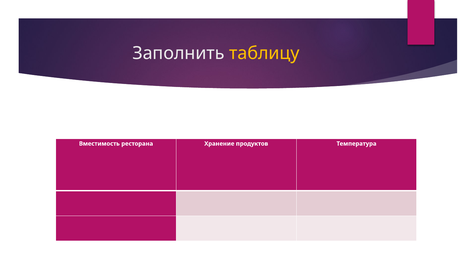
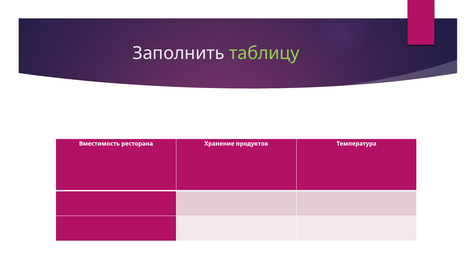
таблицу colour: yellow -> light green
